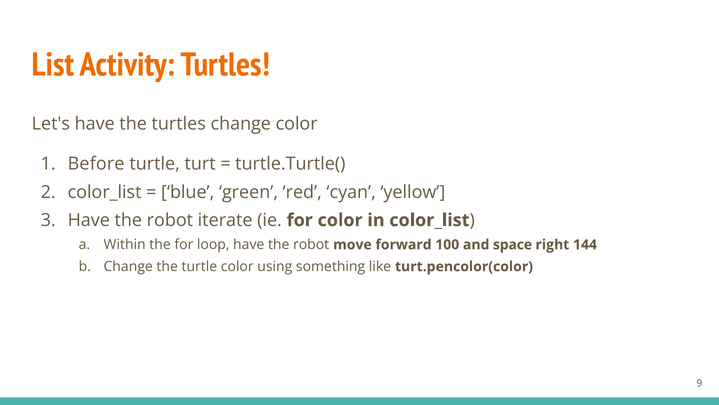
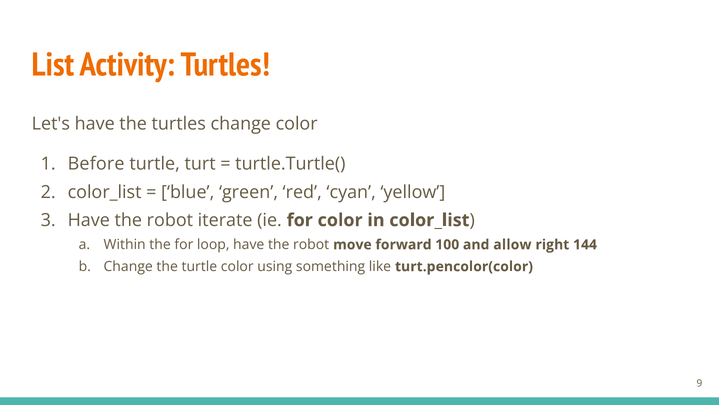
space: space -> allow
